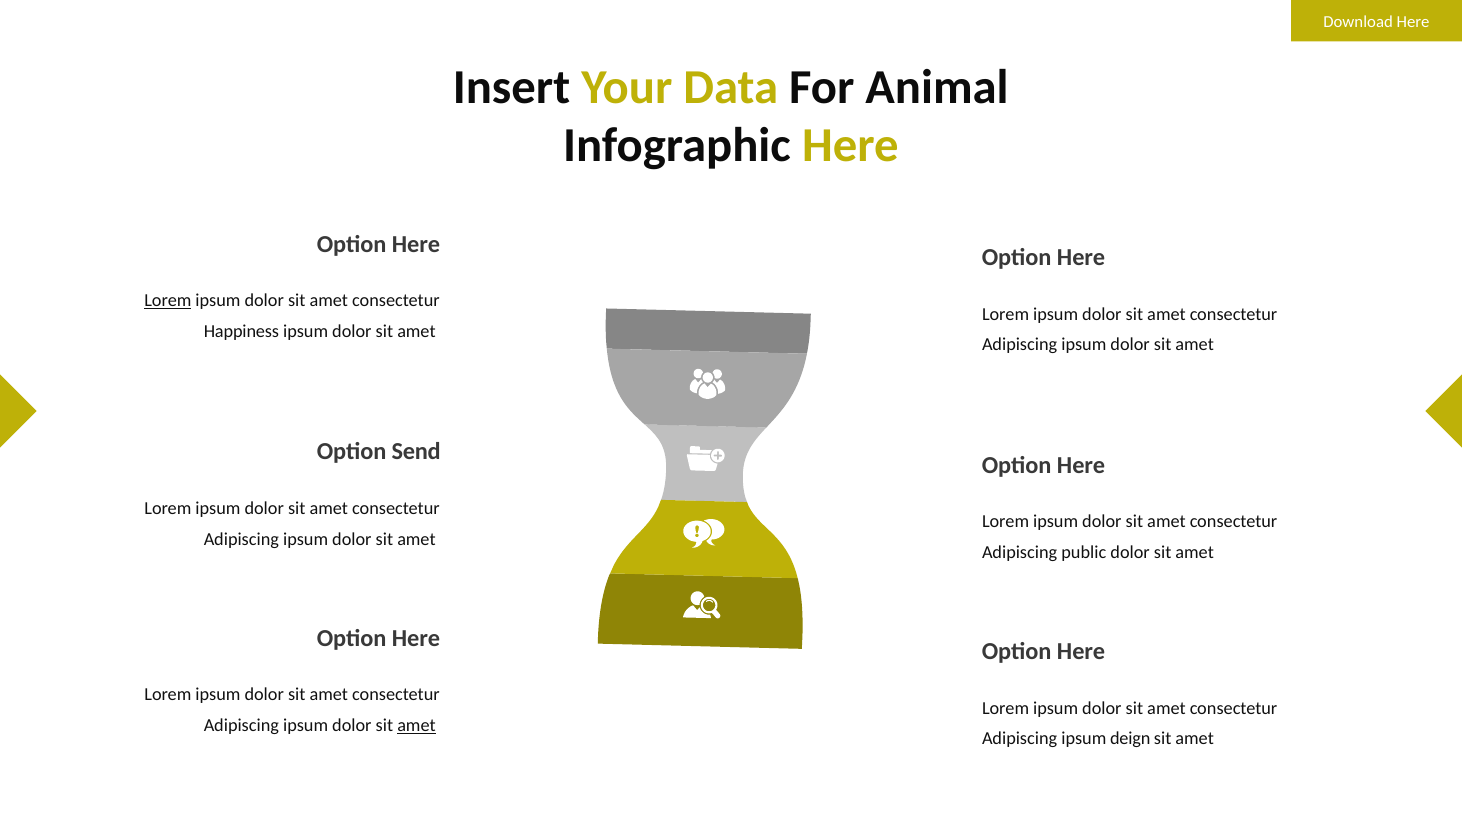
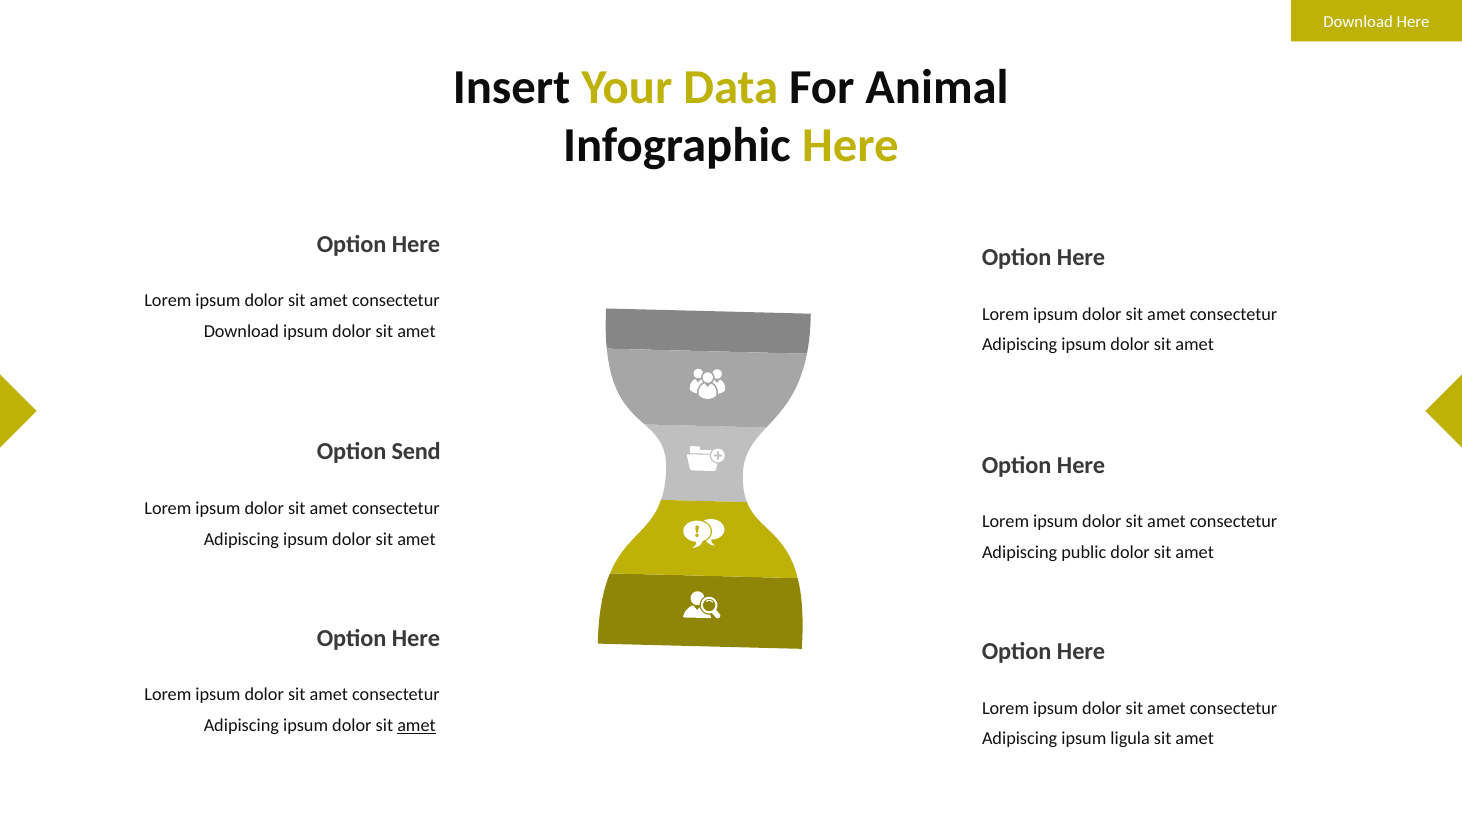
Lorem at (168, 301) underline: present -> none
Happiness at (241, 332): Happiness -> Download
deign: deign -> ligula
